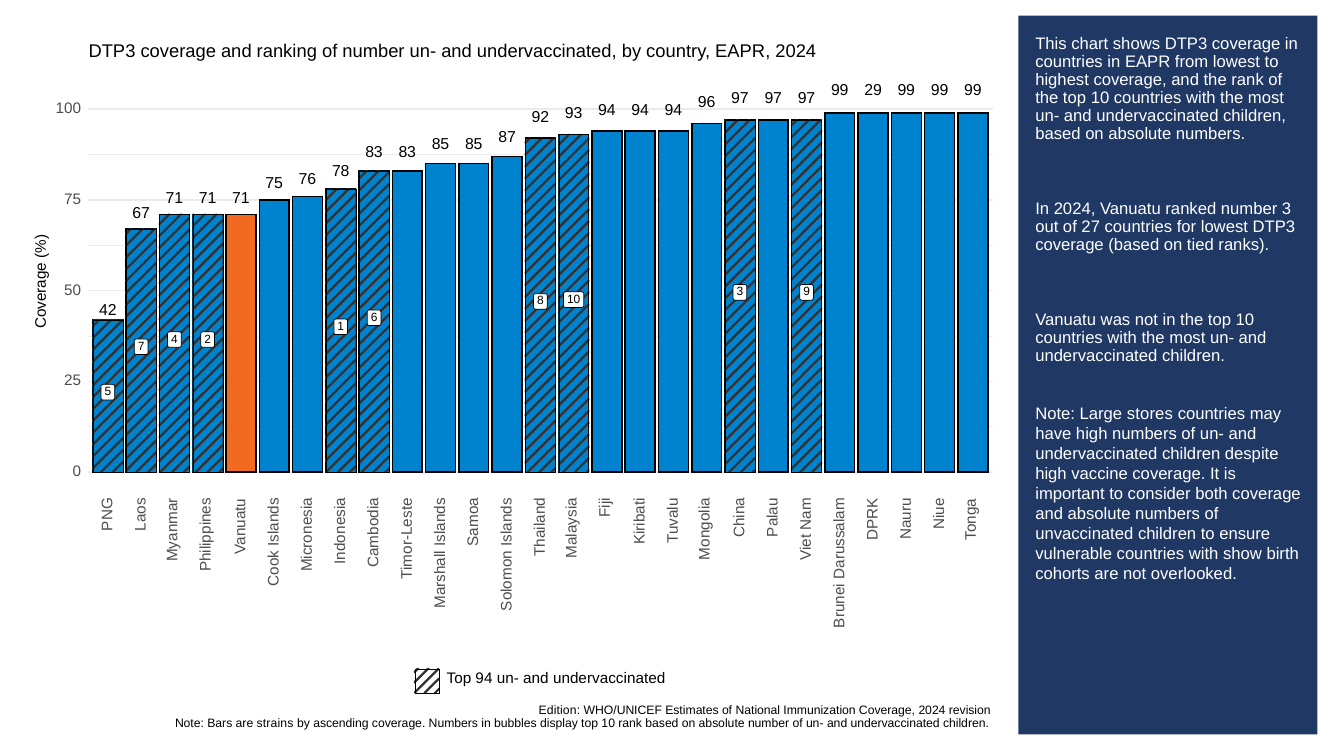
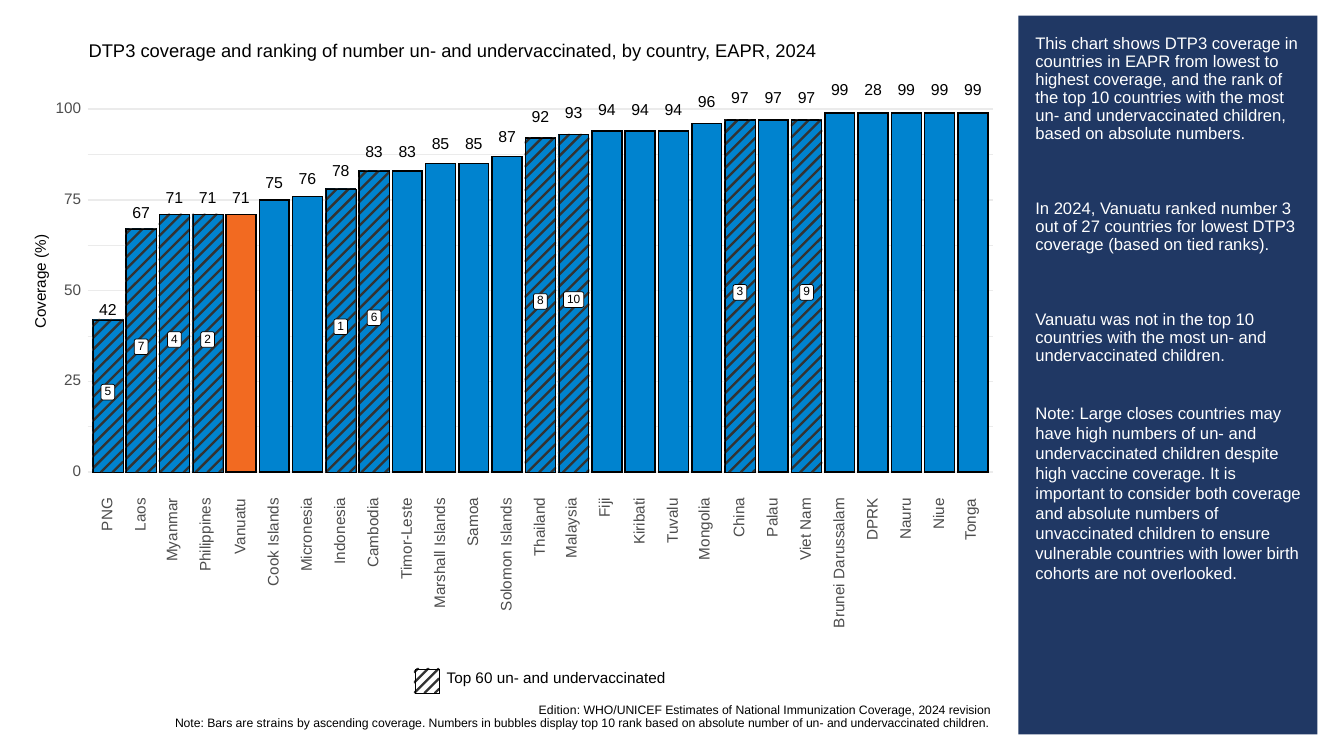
29: 29 -> 28
stores: stores -> closes
show: show -> lower
Top 94: 94 -> 60
